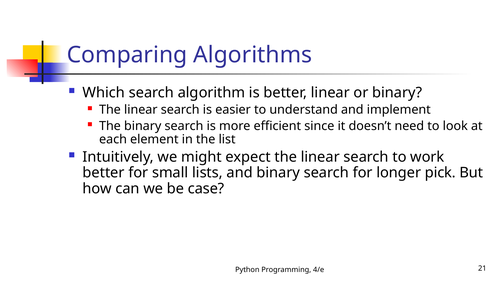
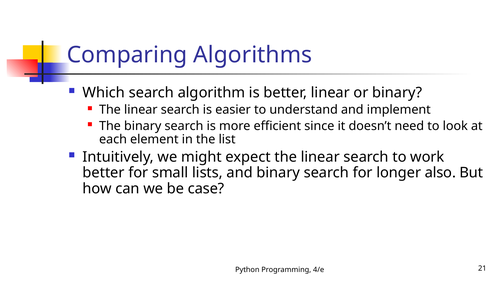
pick: pick -> also
